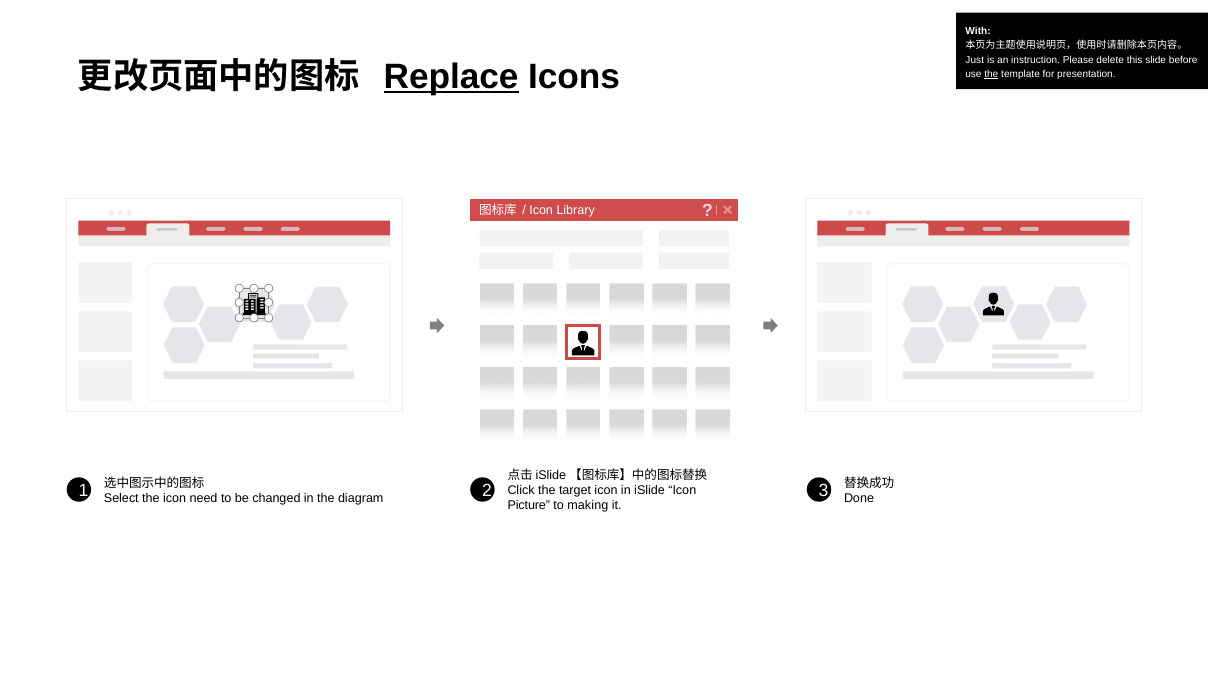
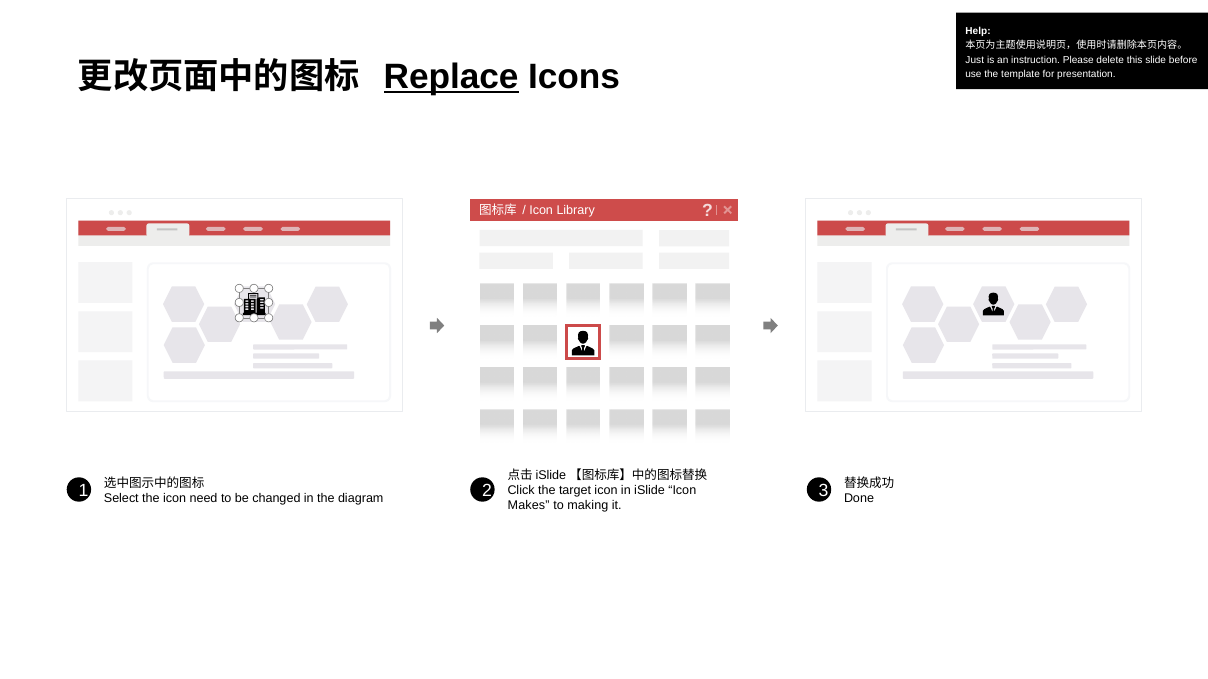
With: With -> Help
the at (991, 75) underline: present -> none
Picture: Picture -> Makes
